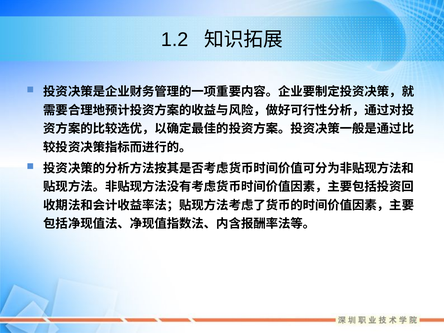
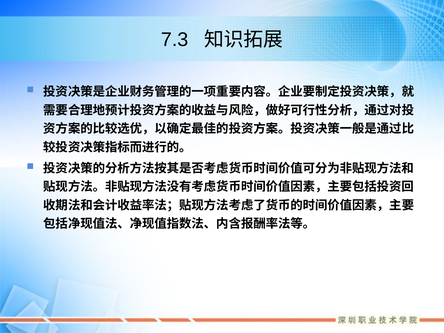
1.2: 1.2 -> 7.3
